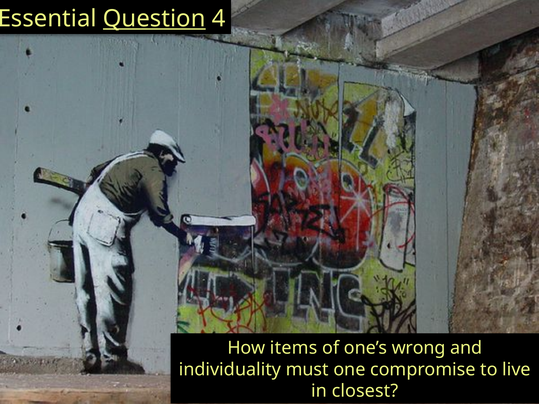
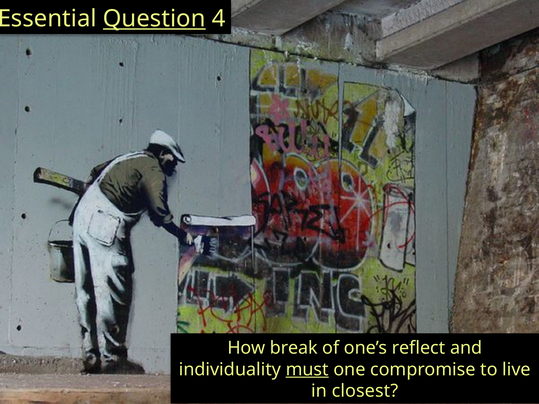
items: items -> break
wrong: wrong -> reflect
must underline: none -> present
